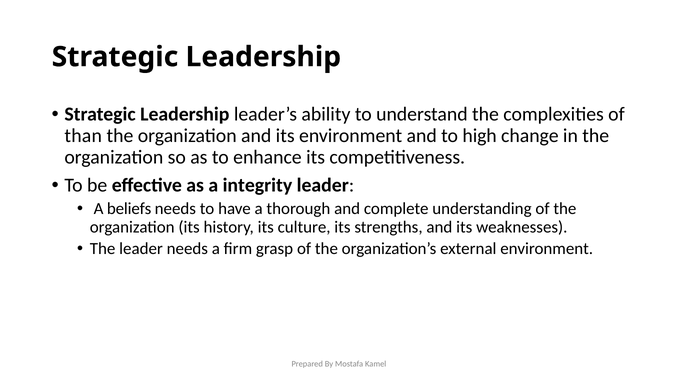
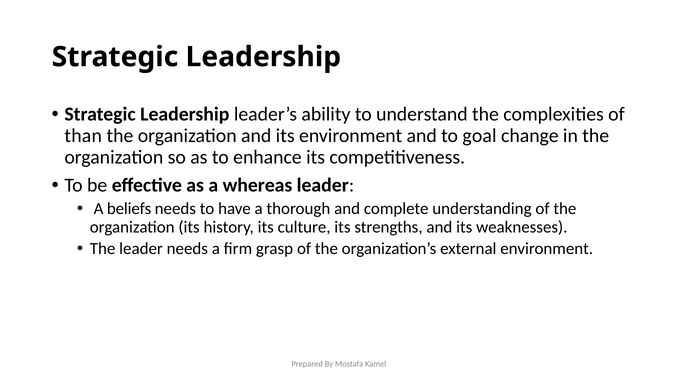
high: high -> goal
integrity: integrity -> whereas
